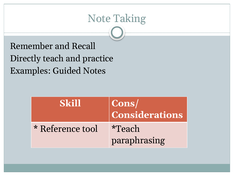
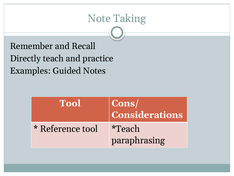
Skill at (70, 103): Skill -> Tool
